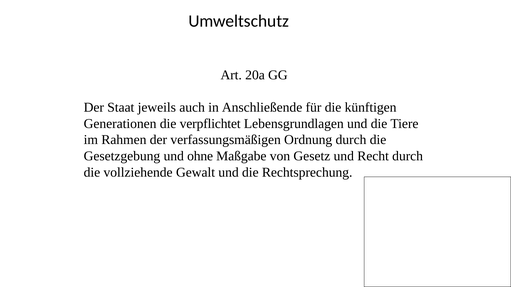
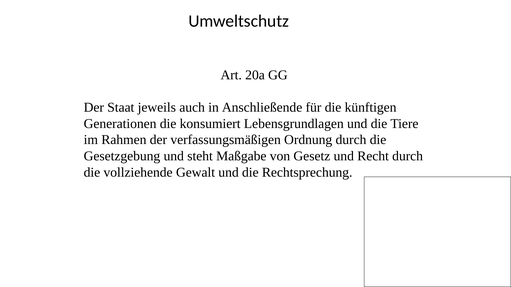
verpflichtet: verpflichtet -> konsumiert
ohne: ohne -> steht
